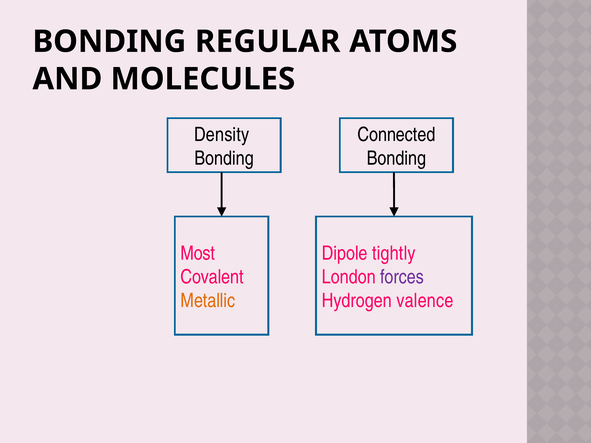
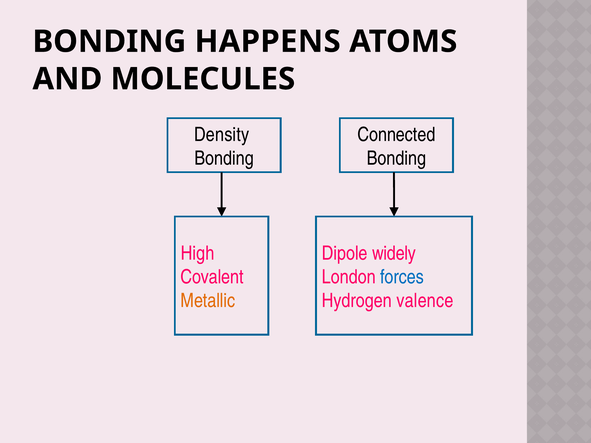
REGULAR: REGULAR -> HAPPENS
Most: Most -> High
tightly: tightly -> widely
forces colour: purple -> blue
